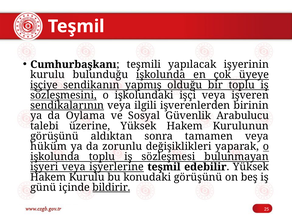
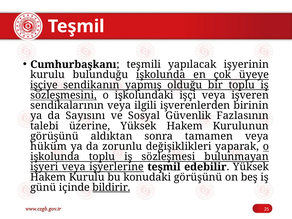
sendikalarının underline: present -> none
Oylama: Oylama -> Sayısını
Arabulucu: Arabulucu -> Fazlasının
